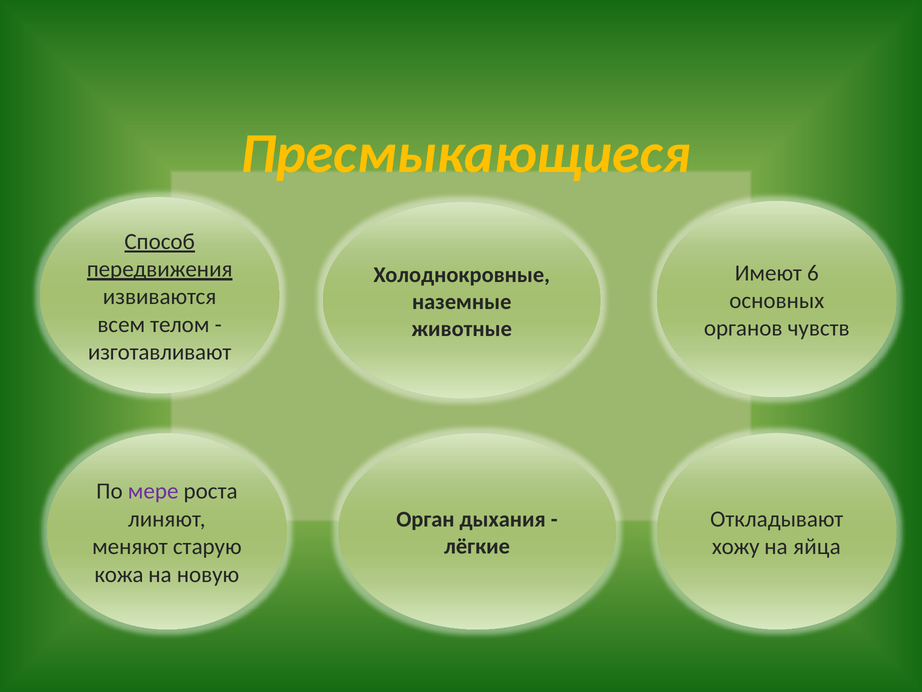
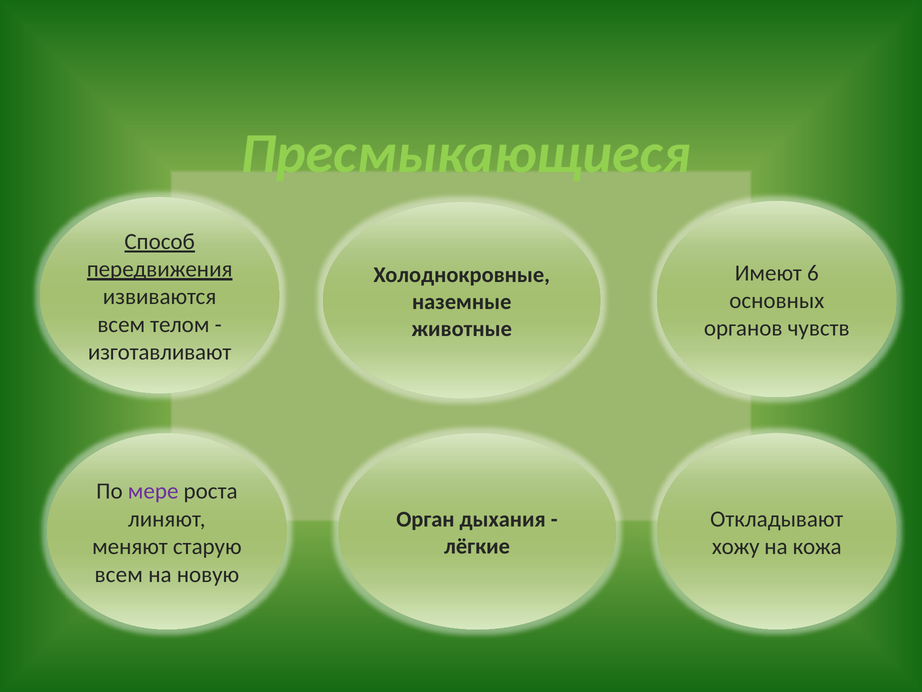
Пресмыкающиеся colour: yellow -> light green
яйца: яйца -> кожа
кожа at (119, 574): кожа -> всем
